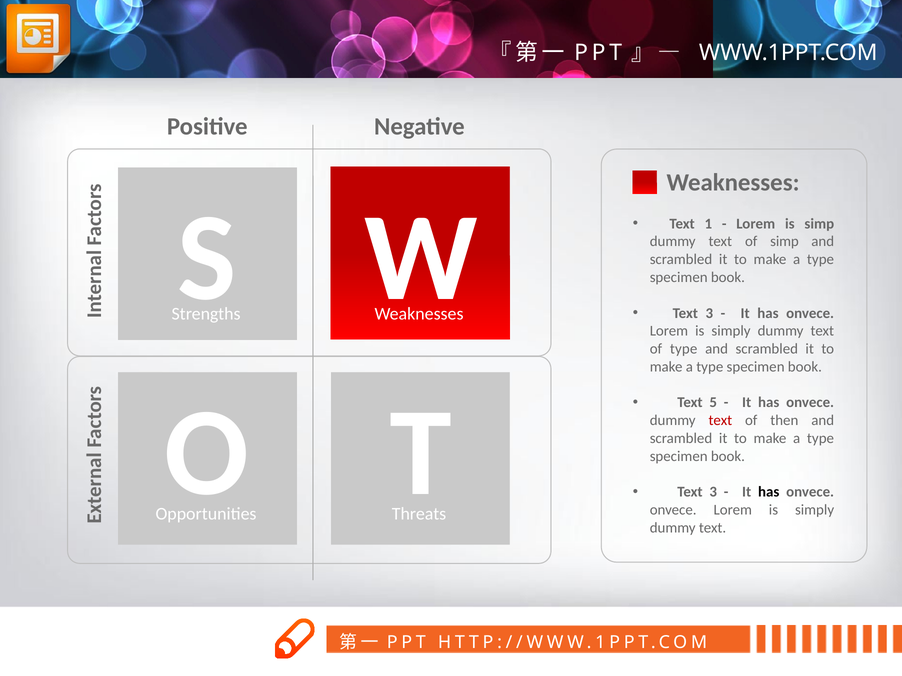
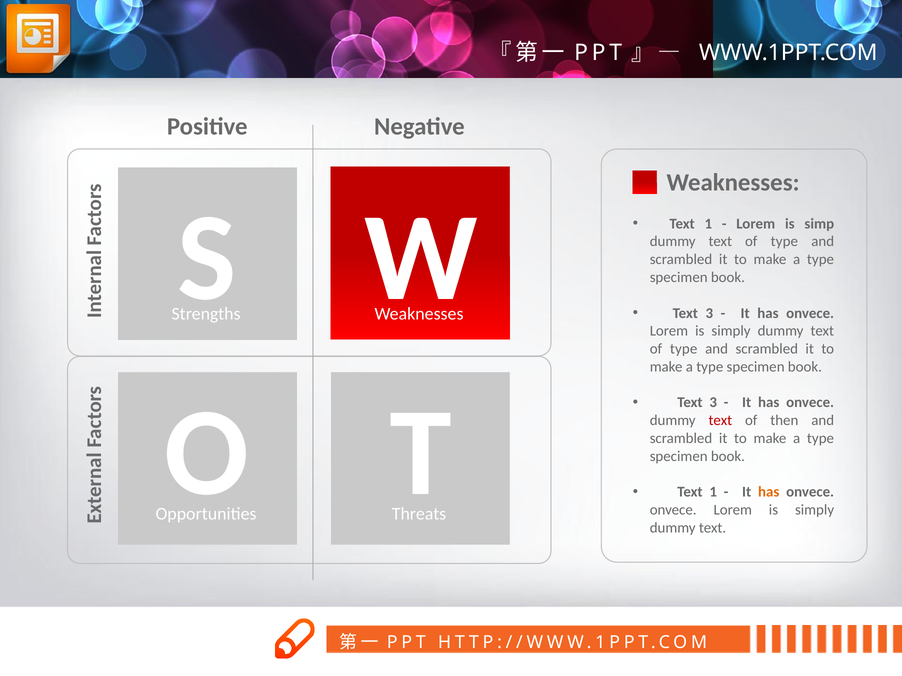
simp at (784, 242): simp -> type
5 at (713, 403): 5 -> 3
3 at (713, 492): 3 -> 1
has at (769, 492) colour: black -> orange
